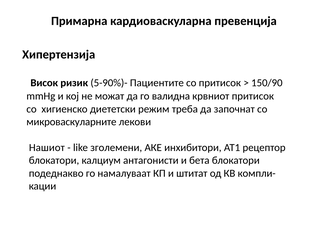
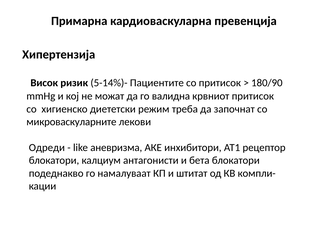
5-90%)-: 5-90%)- -> 5-14%)-
150/90: 150/90 -> 180/90
Нашиот: Нашиот -> Одреди
зголемени: зголемени -> аневризма
